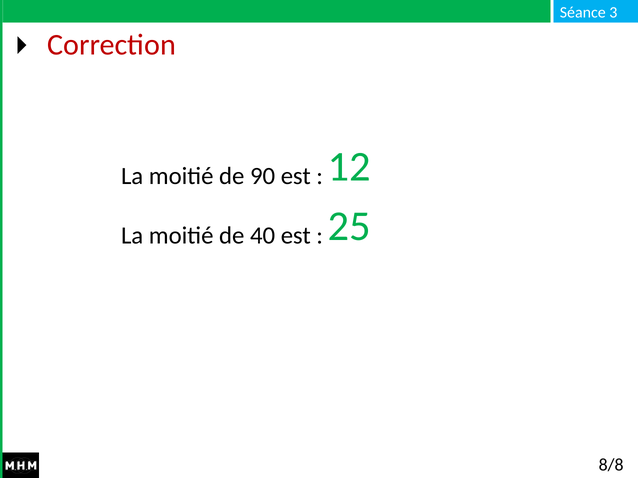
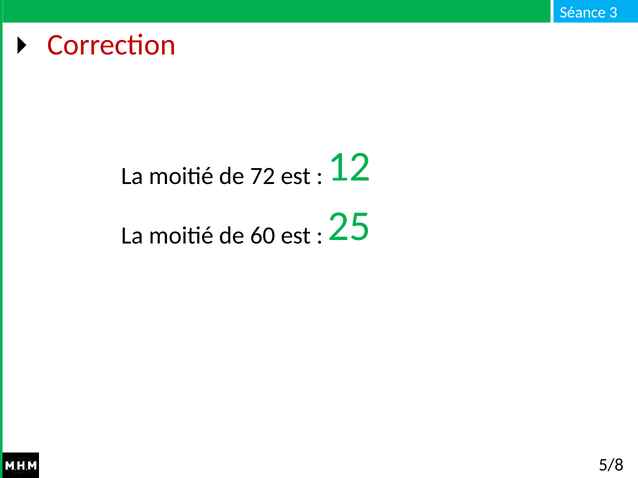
90: 90 -> 72
40: 40 -> 60
8/8: 8/8 -> 5/8
